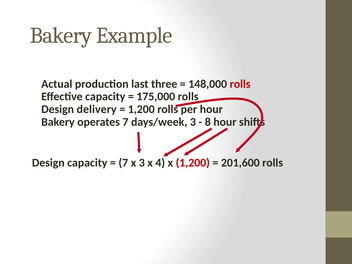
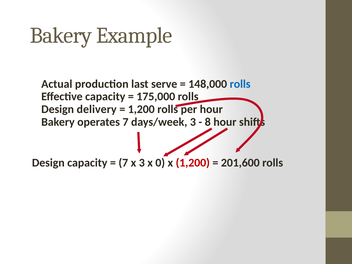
three: three -> serve
rolls at (240, 84) colour: red -> blue
4: 4 -> 0
